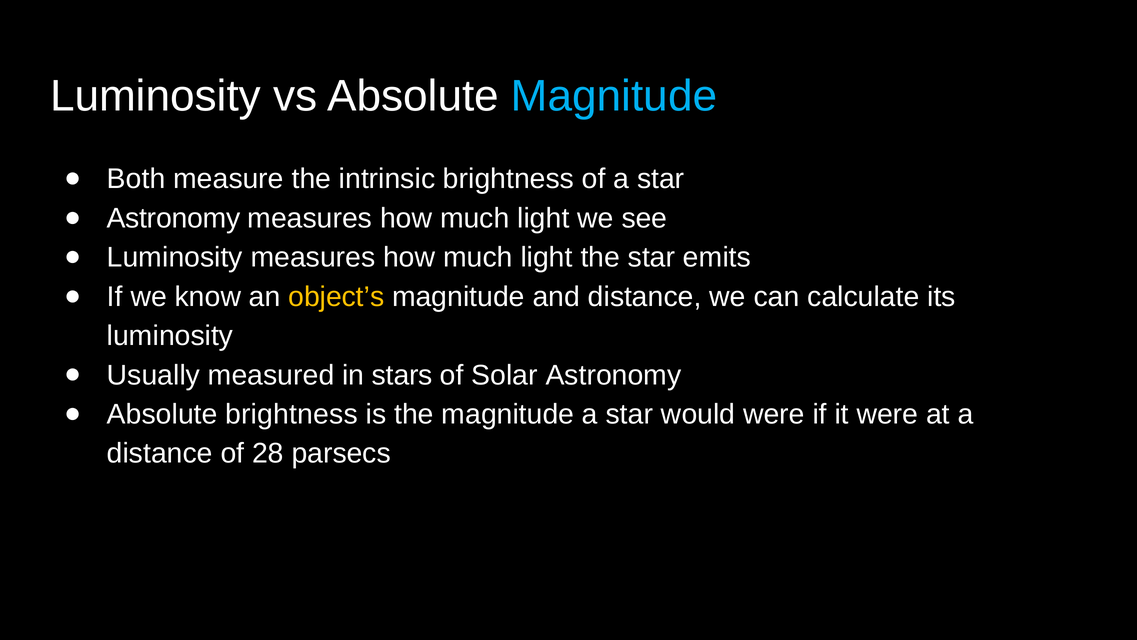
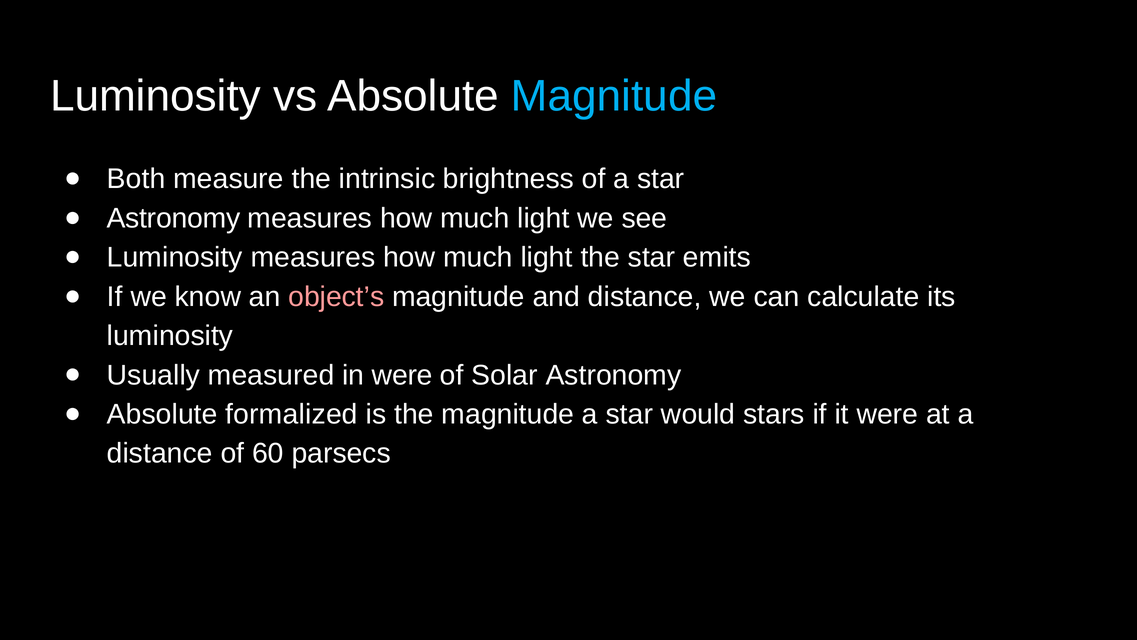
object’s colour: yellow -> pink
in stars: stars -> were
Absolute brightness: brightness -> formalized
would were: were -> stars
28: 28 -> 60
